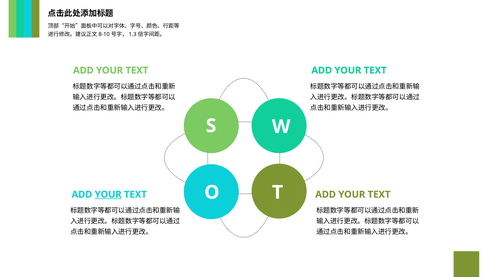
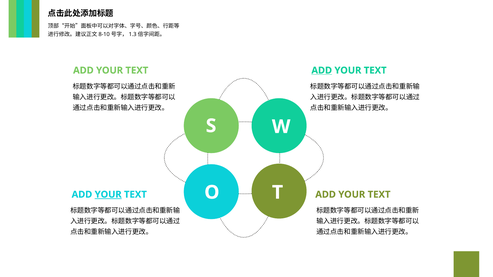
ADD at (322, 70) underline: none -> present
